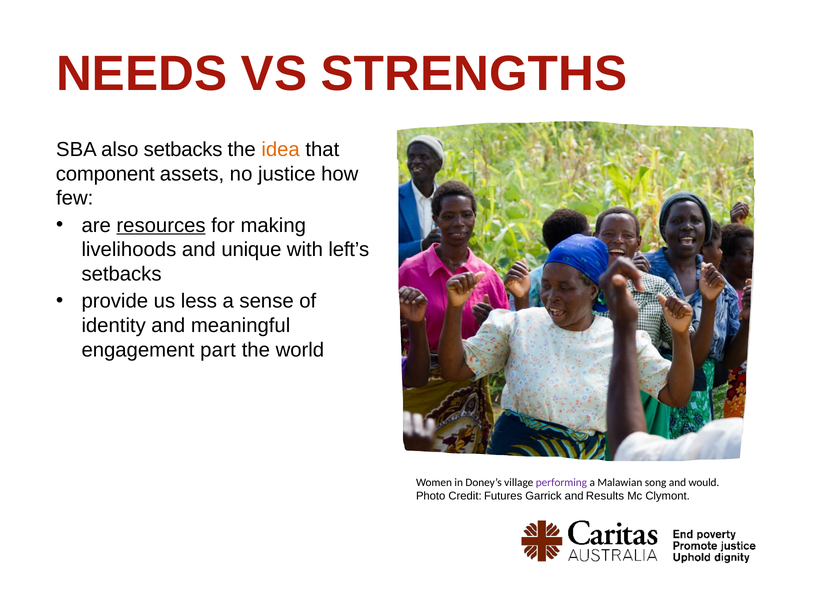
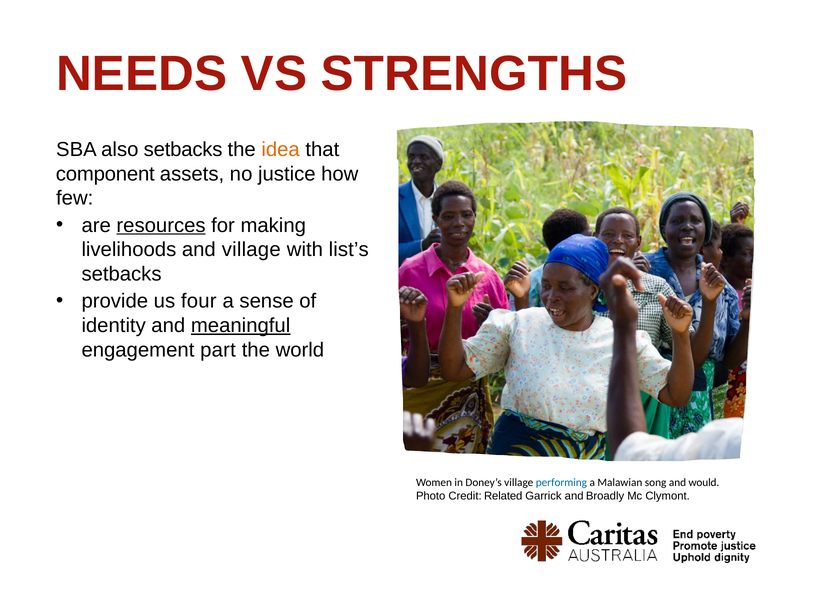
and unique: unique -> village
left’s: left’s -> list’s
less: less -> four
meaningful underline: none -> present
performing colour: purple -> blue
Futures: Futures -> Related
Results: Results -> Broadly
